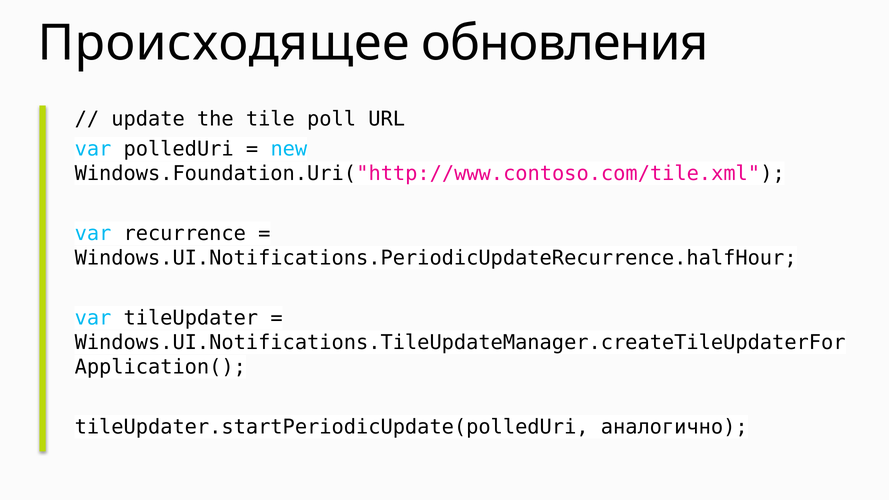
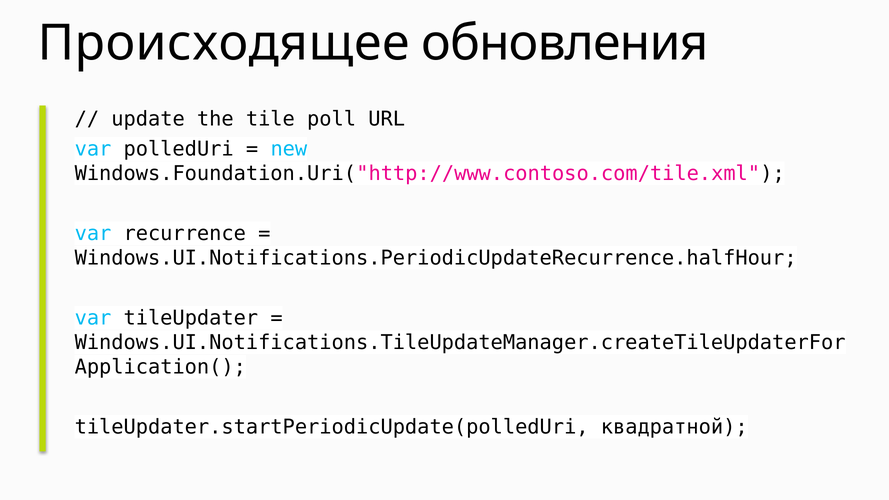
аналогично: аналогично -> квадратной
